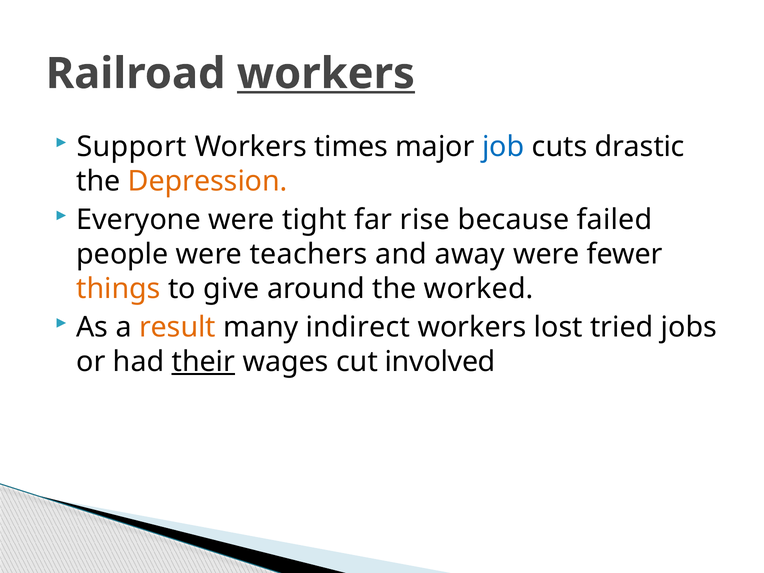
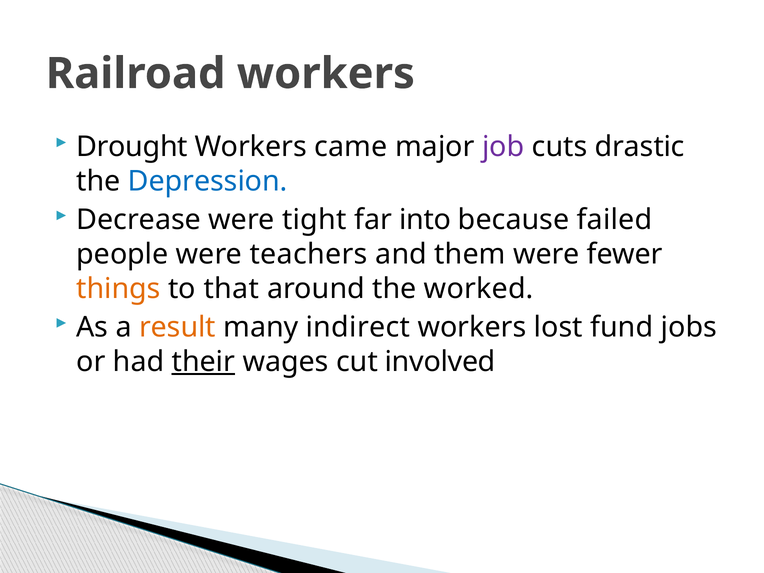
workers at (326, 74) underline: present -> none
Support: Support -> Drought
times: times -> came
job colour: blue -> purple
Depression colour: orange -> blue
Everyone: Everyone -> Decrease
rise: rise -> into
away: away -> them
give: give -> that
tried: tried -> fund
